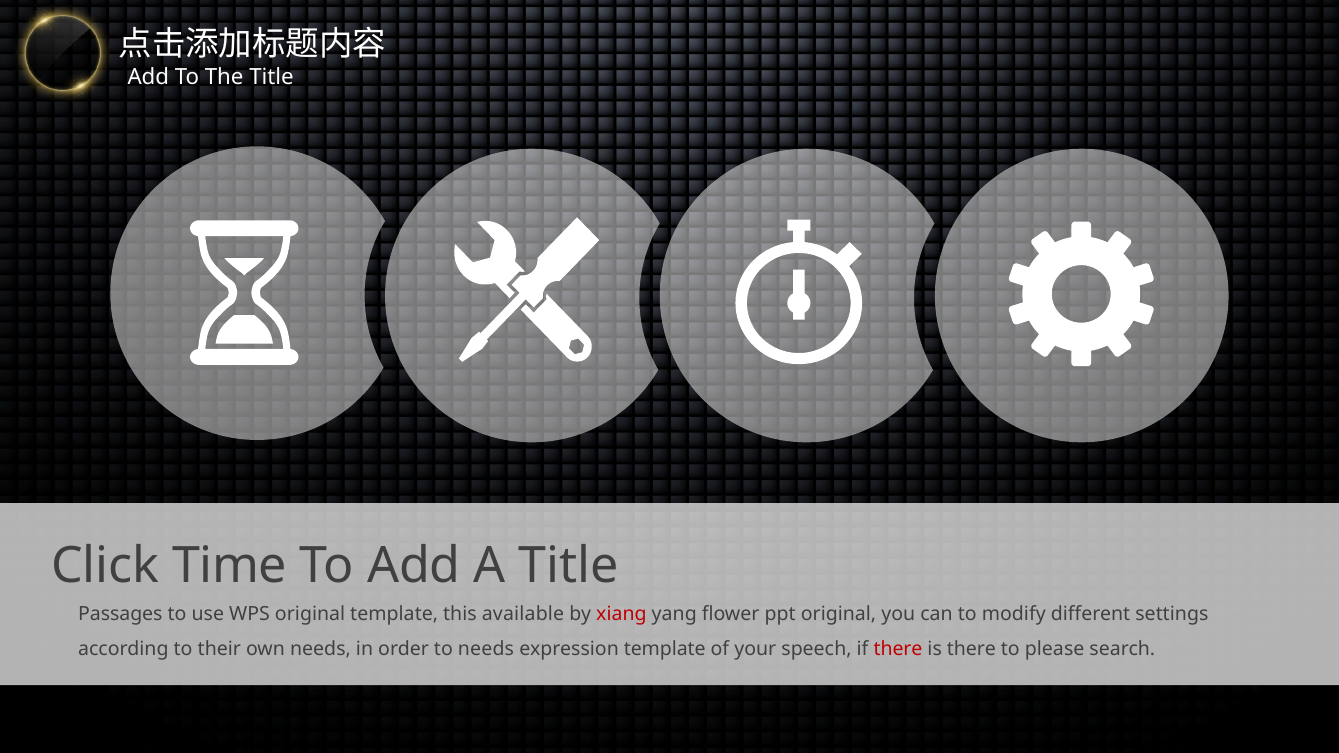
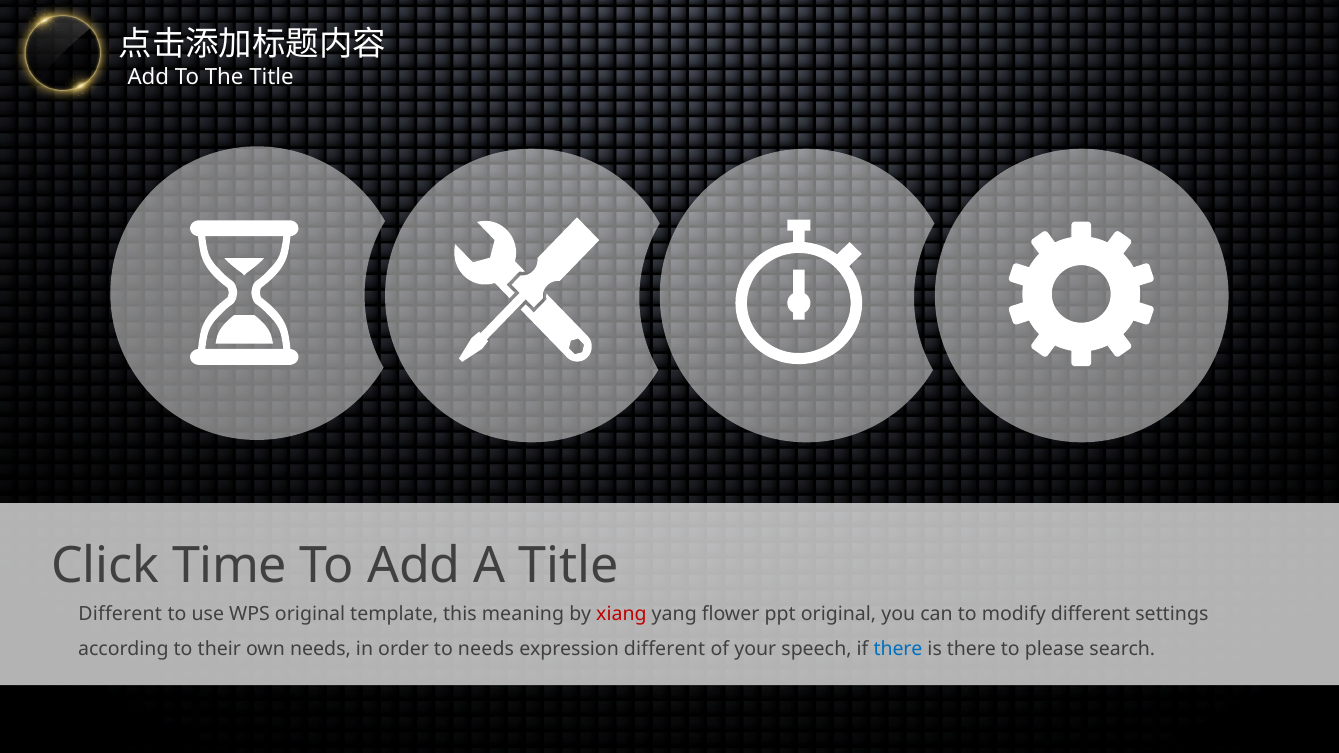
Passages at (120, 614): Passages -> Different
available: available -> meaning
expression template: template -> different
there at (898, 649) colour: red -> blue
